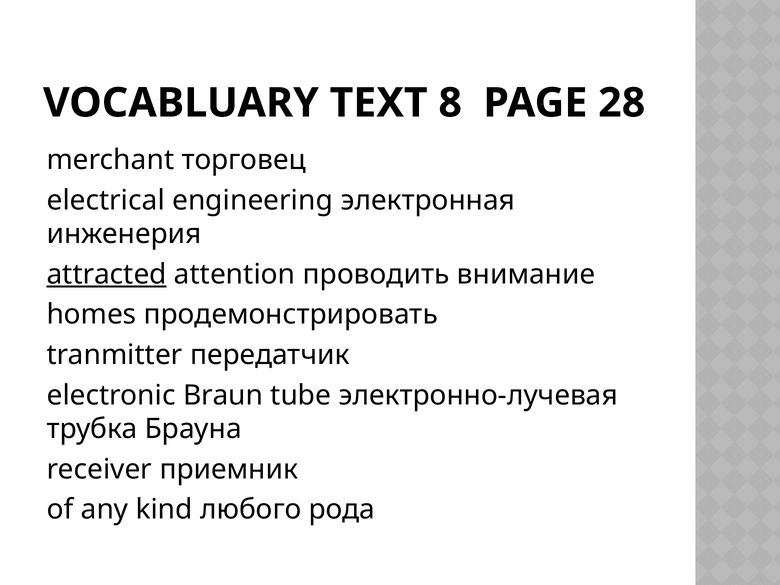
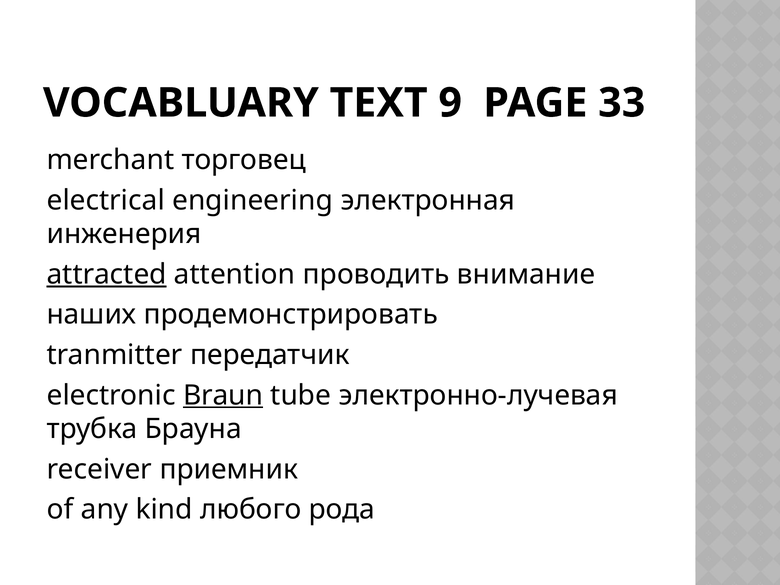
8: 8 -> 9
28: 28 -> 33
homes: homes -> наших
Braun underline: none -> present
